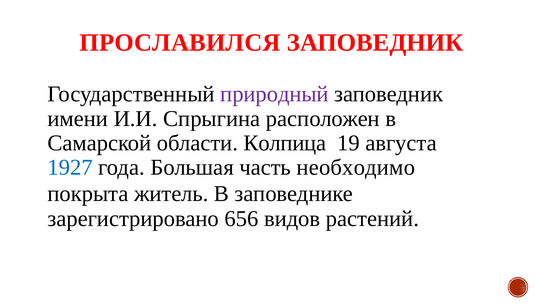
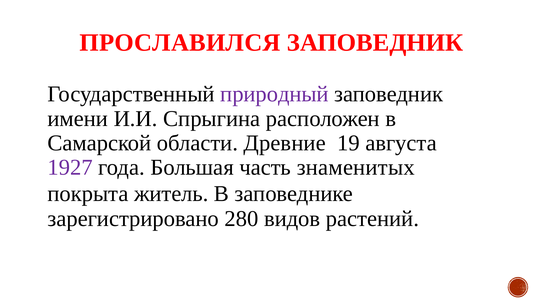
Колпица: Колпица -> Древние
1927 colour: blue -> purple
необходимо: необходимо -> знаменитых
656: 656 -> 280
